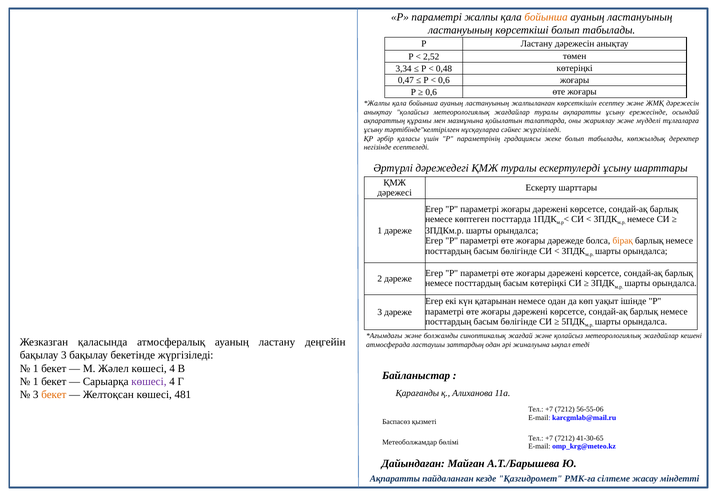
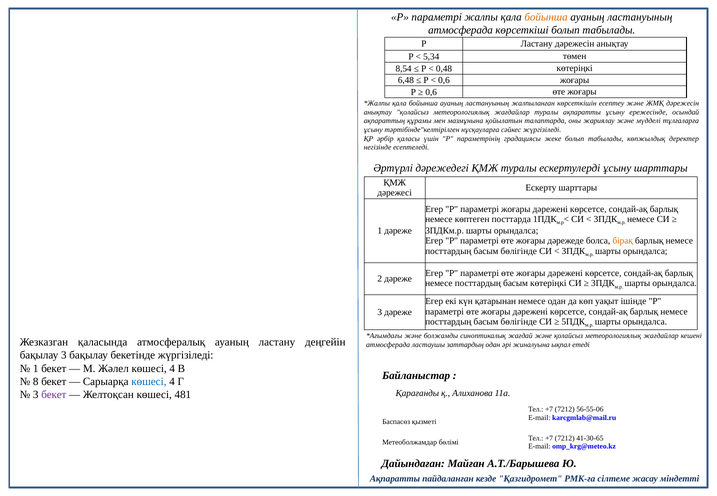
ластануының at (460, 30): ластануының -> атмосферада
2,52: 2,52 -> 5,34
3,34: 3,34 -> 8,54
0,47: 0,47 -> 6,48
1 at (36, 382): 1 -> 8
көшесі at (149, 382) colour: purple -> blue
бекет at (54, 395) colour: orange -> purple
